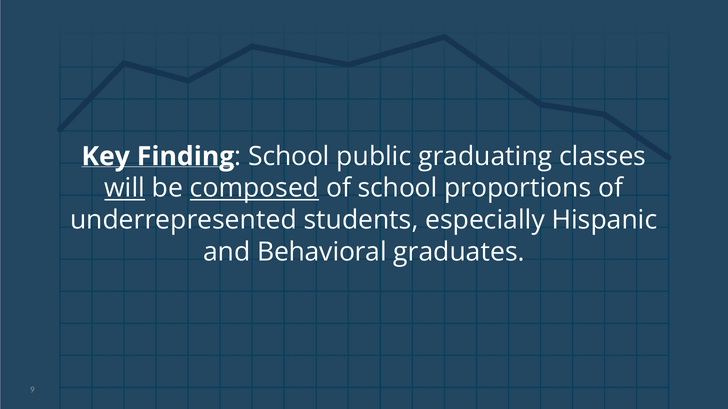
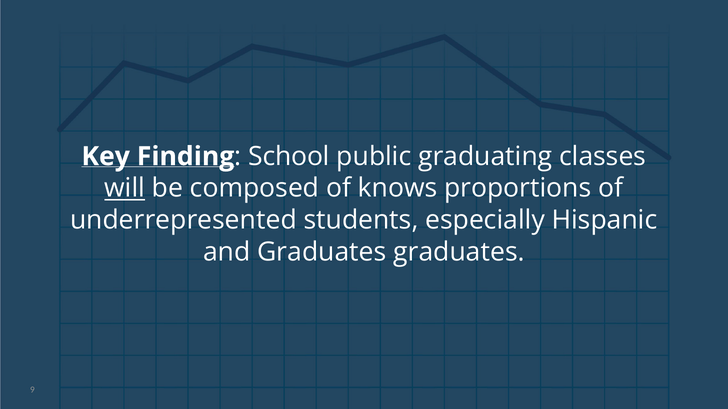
composed underline: present -> none
of school: school -> knows
and Behavioral: Behavioral -> Graduates
